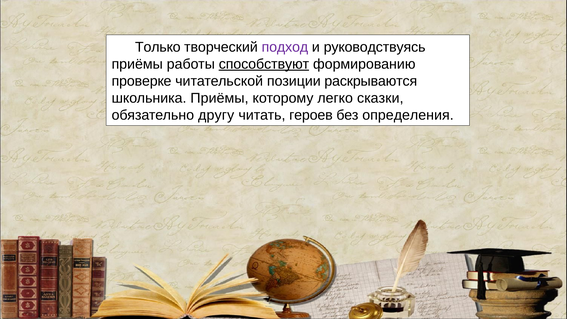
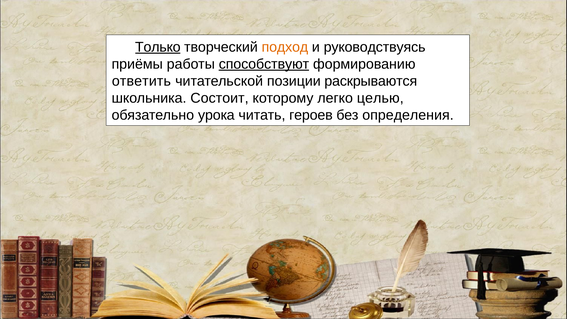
Только underline: none -> present
подход colour: purple -> orange
проверке: проверке -> ответить
школьника Приёмы: Приёмы -> Состоит
сказки: сказки -> целью
другу: другу -> урока
